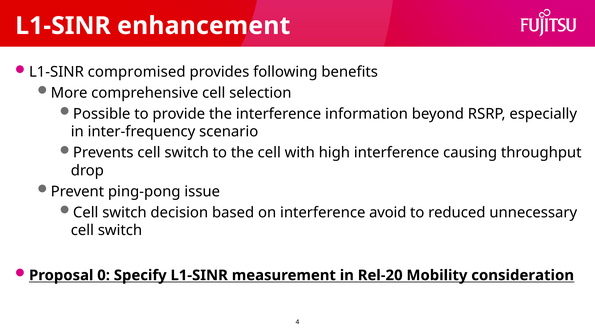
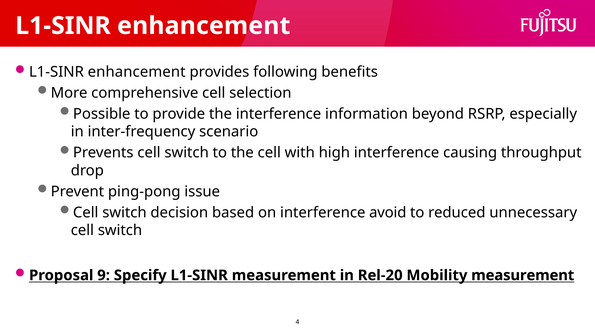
compromised at (137, 72): compromised -> enhancement
0: 0 -> 9
Mobility consideration: consideration -> measurement
